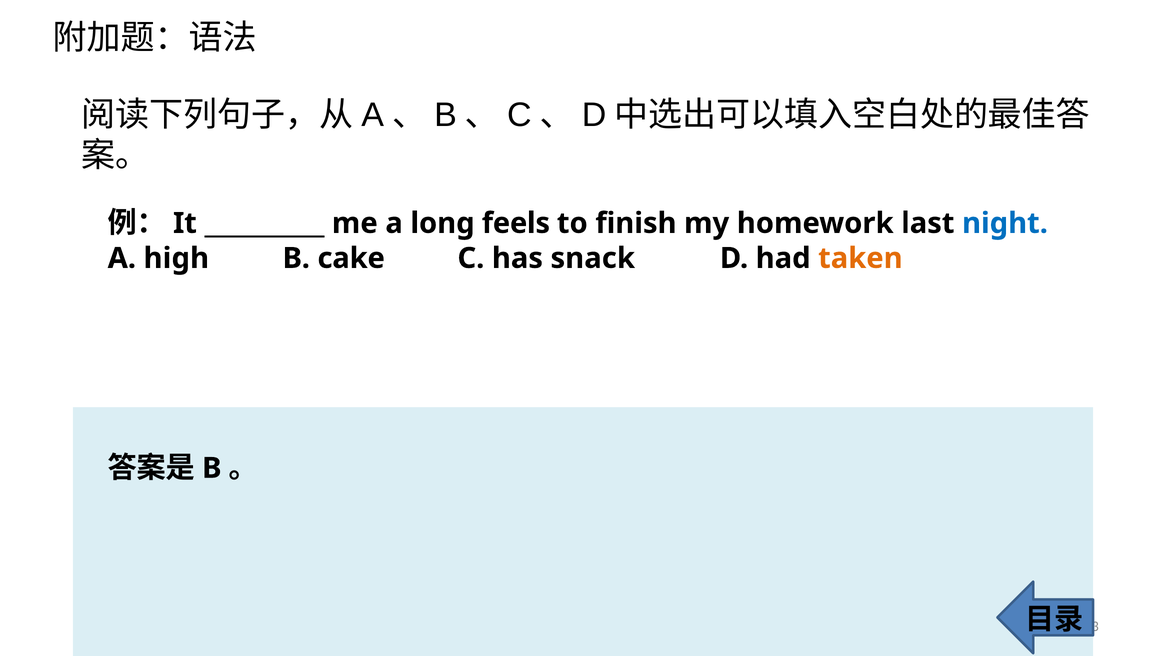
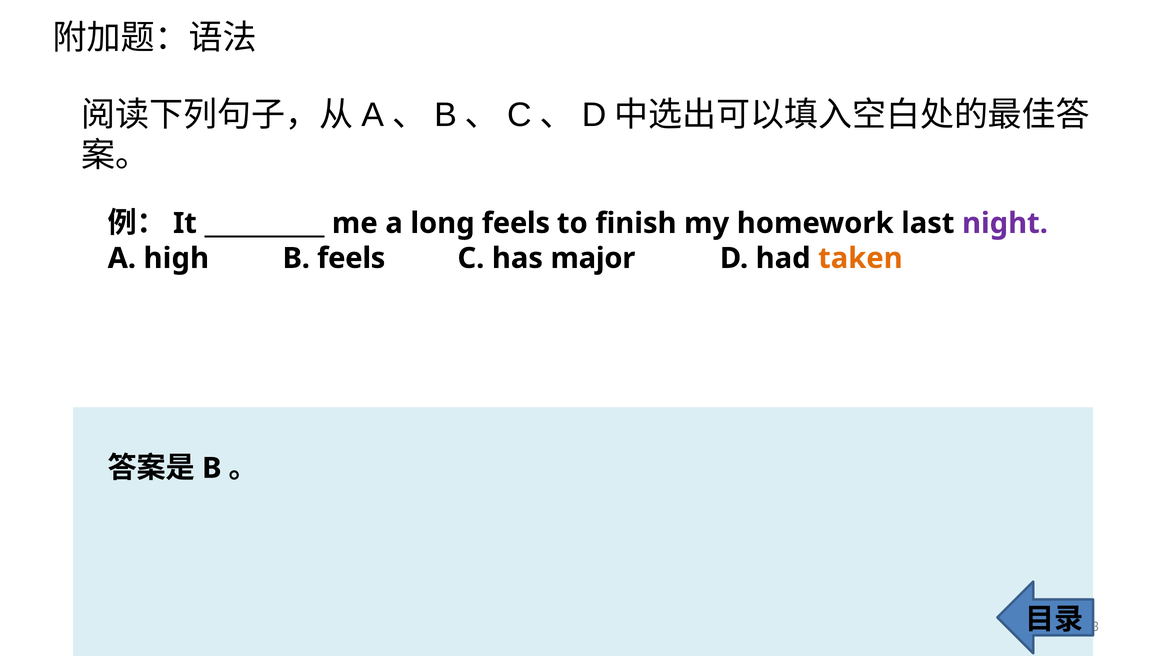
night colour: blue -> purple
B cake: cake -> feels
snack: snack -> major
